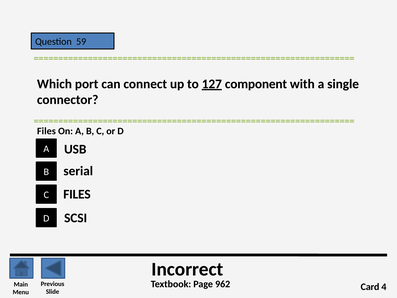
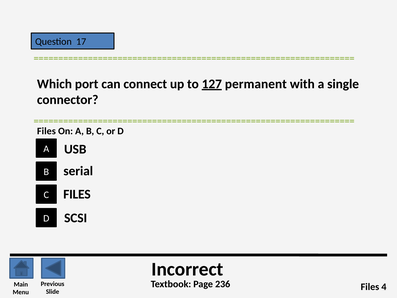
59: 59 -> 17
component: component -> permanent
962: 962 -> 236
Card at (370, 286): Card -> Files
